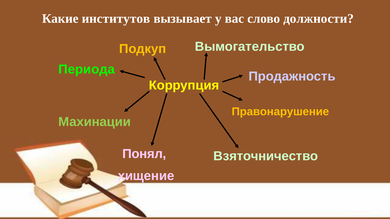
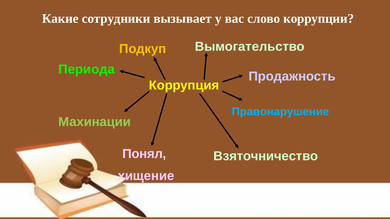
институтов: институтов -> сотрудники
должности: должности -> коррупции
Правонарушение colour: yellow -> light blue
